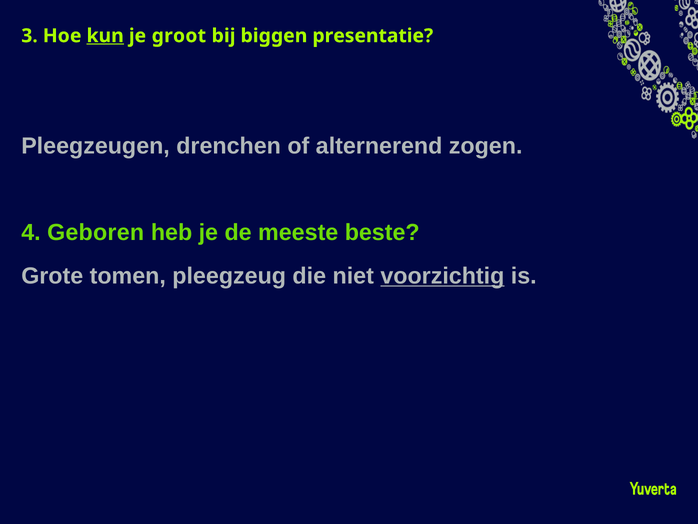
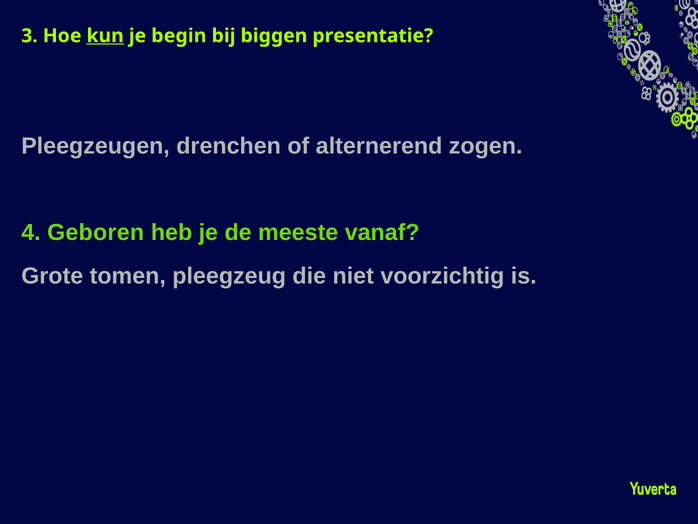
groot: groot -> begin
beste: beste -> vanaf
voorzichtig underline: present -> none
